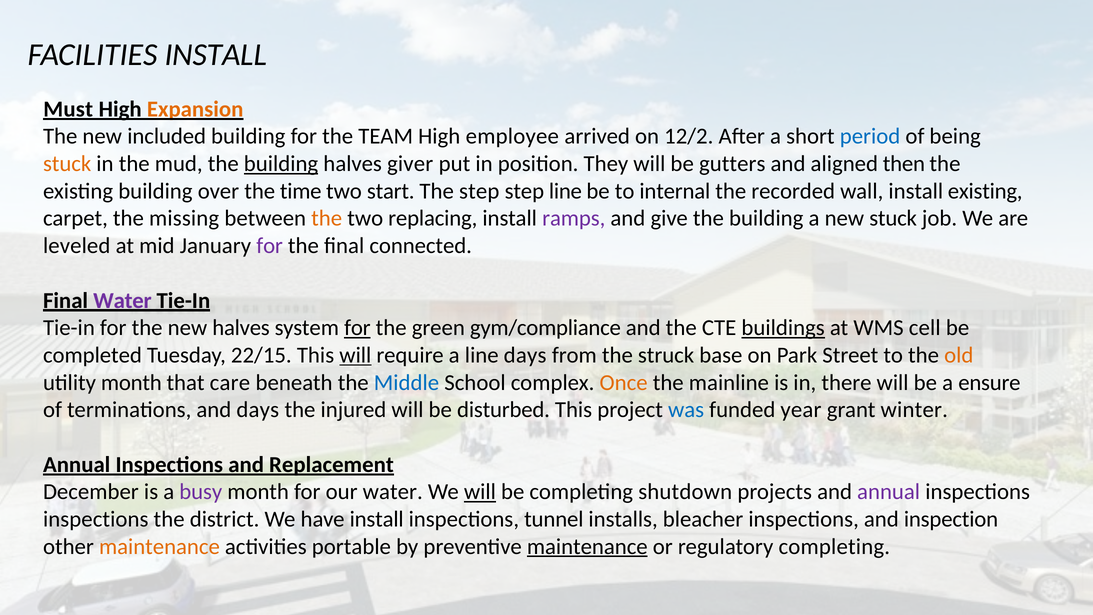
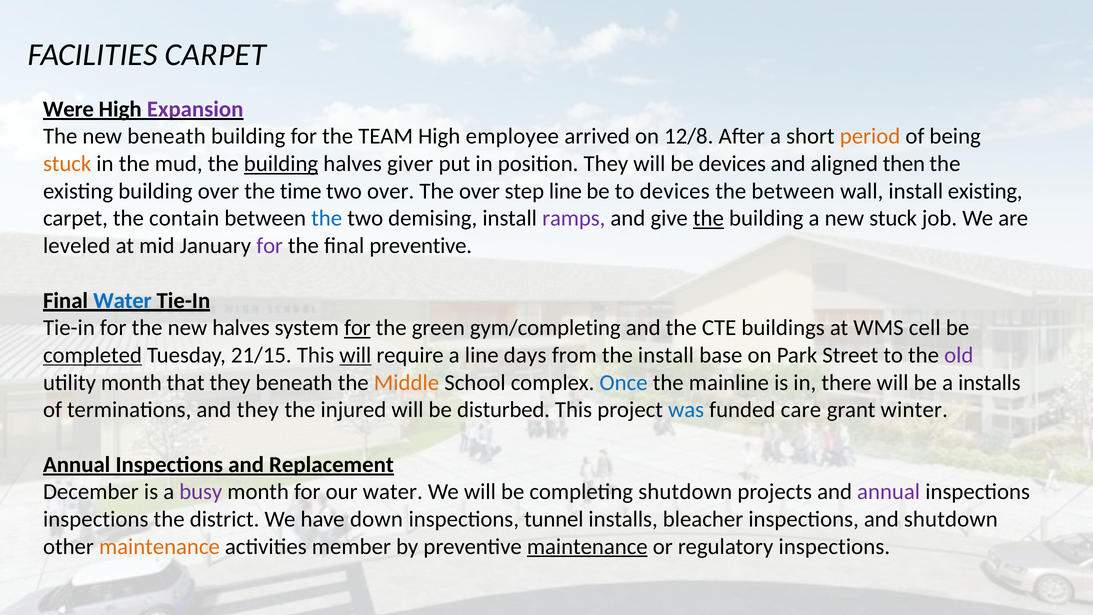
FACILITIES INSTALL: INSTALL -> CARPET
Must: Must -> Were
Expansion colour: orange -> purple
new included: included -> beneath
12/2: 12/2 -> 12/8
period colour: blue -> orange
be gutters: gutters -> devices
two start: start -> over
The step: step -> over
to internal: internal -> devices
the recorded: recorded -> between
missing: missing -> contain
the at (327, 218) colour: orange -> blue
replacing: replacing -> demising
the at (708, 218) underline: none -> present
final connected: connected -> preventive
Water at (122, 300) colour: purple -> blue
gym/compliance: gym/compliance -> gym/completing
buildings underline: present -> none
completed underline: none -> present
22/15: 22/15 -> 21/15
the struck: struck -> install
old colour: orange -> purple
that care: care -> they
Middle colour: blue -> orange
Once colour: orange -> blue
a ensure: ensure -> installs
and days: days -> they
year: year -> care
will at (480, 492) underline: present -> none
have install: install -> down
and inspection: inspection -> shutdown
portable: portable -> member
regulatory completing: completing -> inspections
